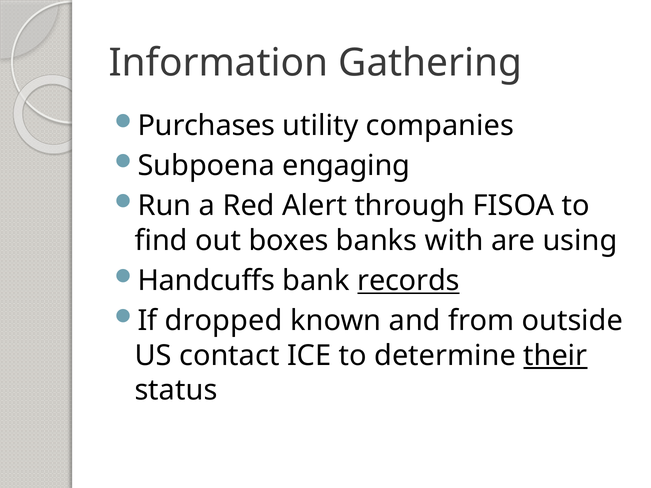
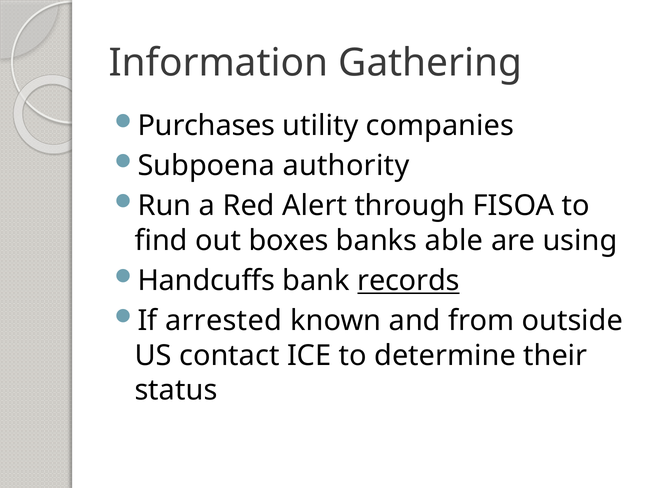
engaging: engaging -> authority
with: with -> able
dropped: dropped -> arrested
their underline: present -> none
